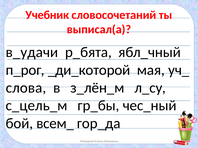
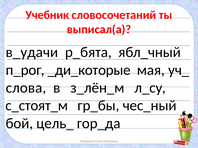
_ди_которой: _ди_которой -> _ди_которые
с_цель_м: с_цель_м -> с_стоят_м
всем_: всем_ -> цель_
